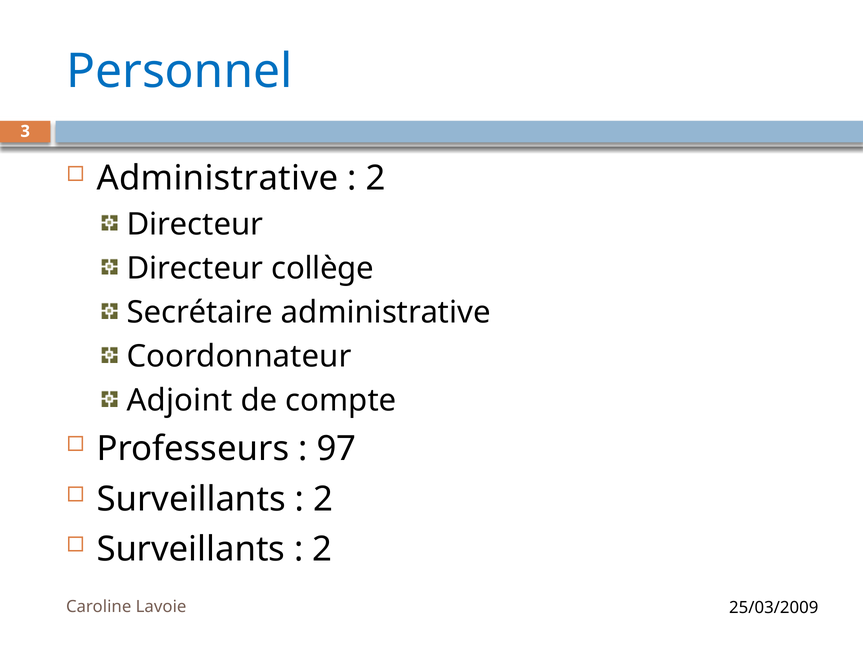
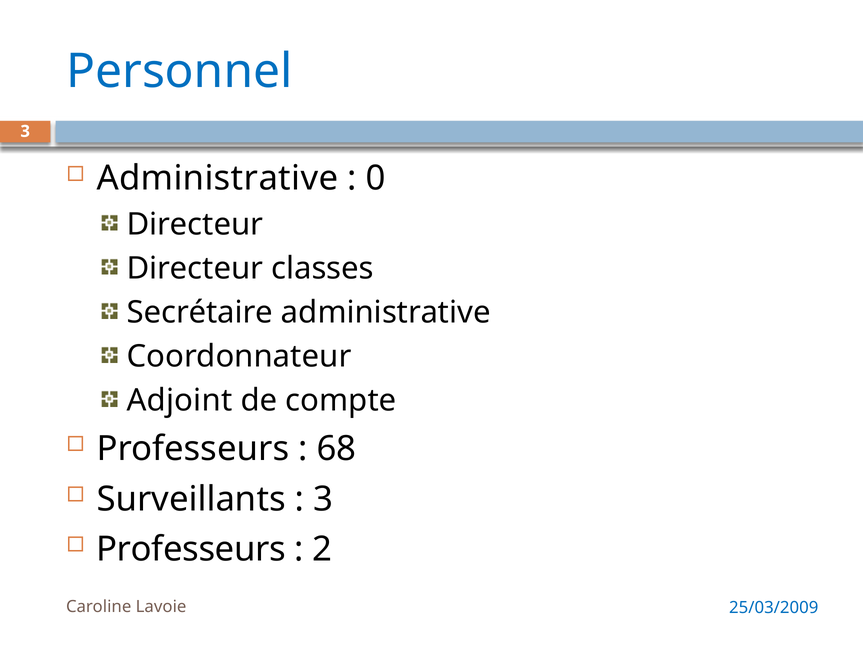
2 at (376, 179): 2 -> 0
collège: collège -> classes
97: 97 -> 68
2 at (323, 499): 2 -> 3
Surveillants at (191, 549): Surveillants -> Professeurs
25/03/2009 colour: black -> blue
